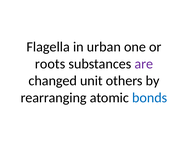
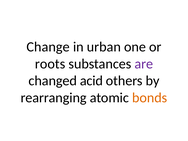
Flagella: Flagella -> Change
unit: unit -> acid
bonds colour: blue -> orange
